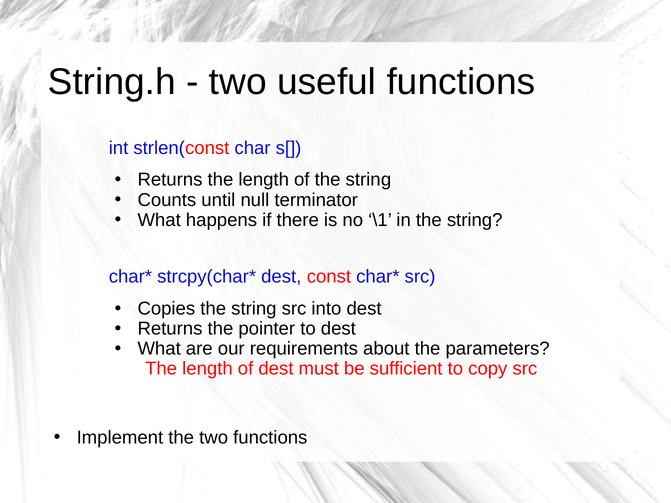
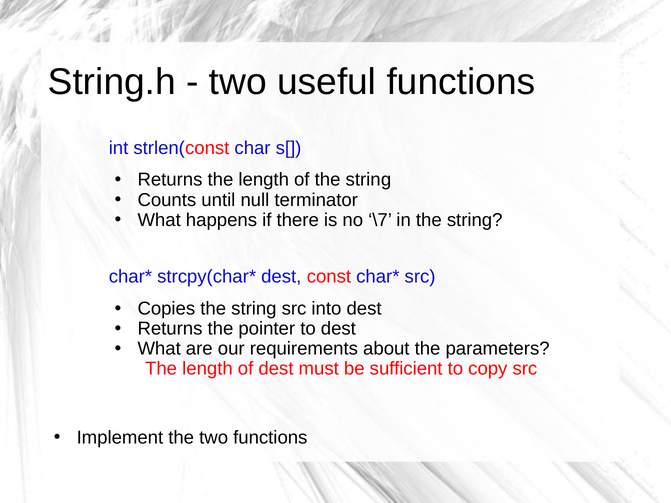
\1: \1 -> \7
